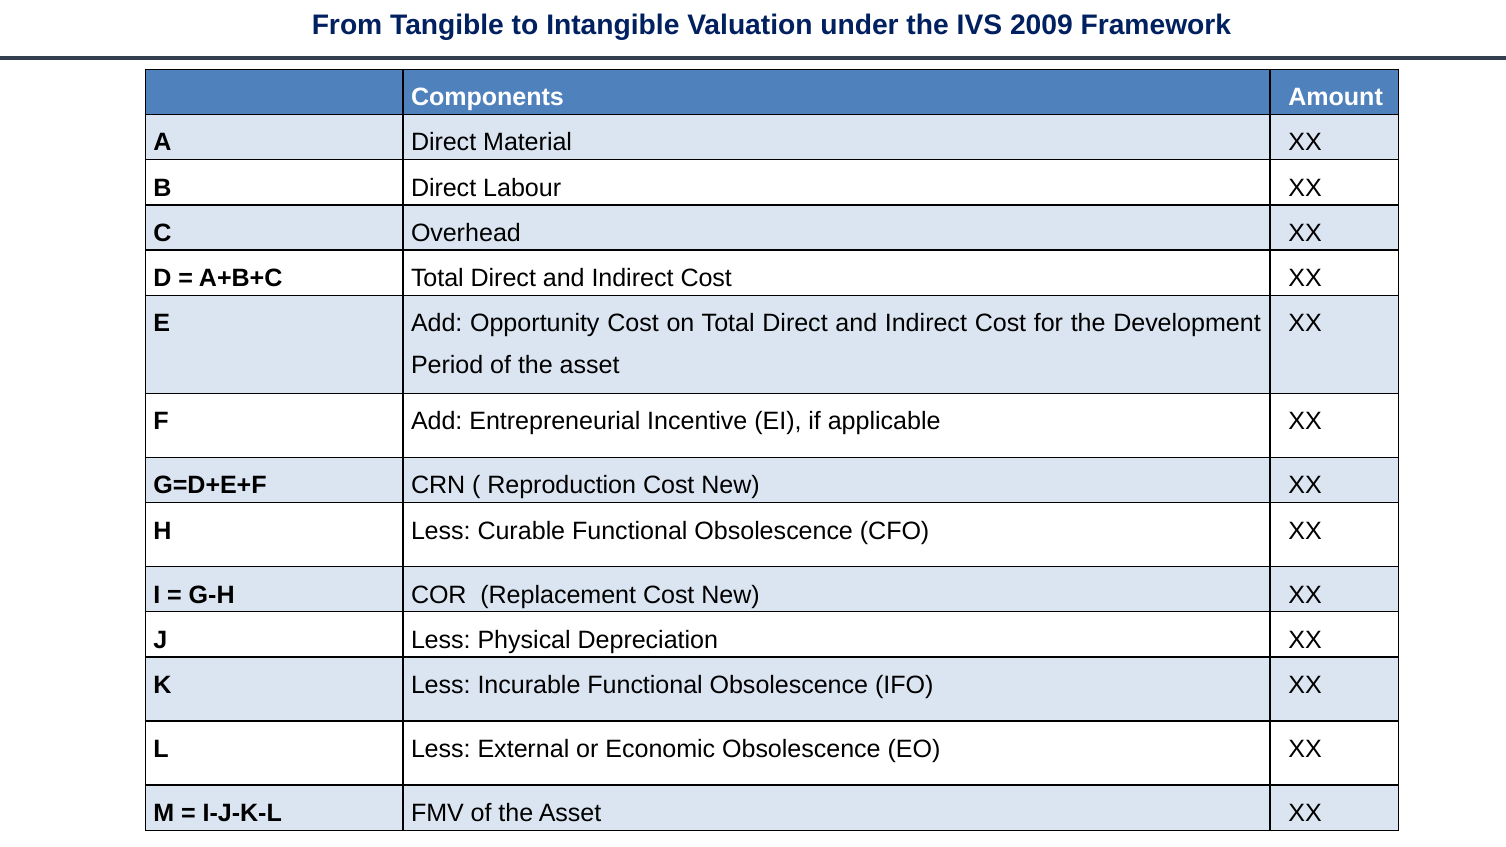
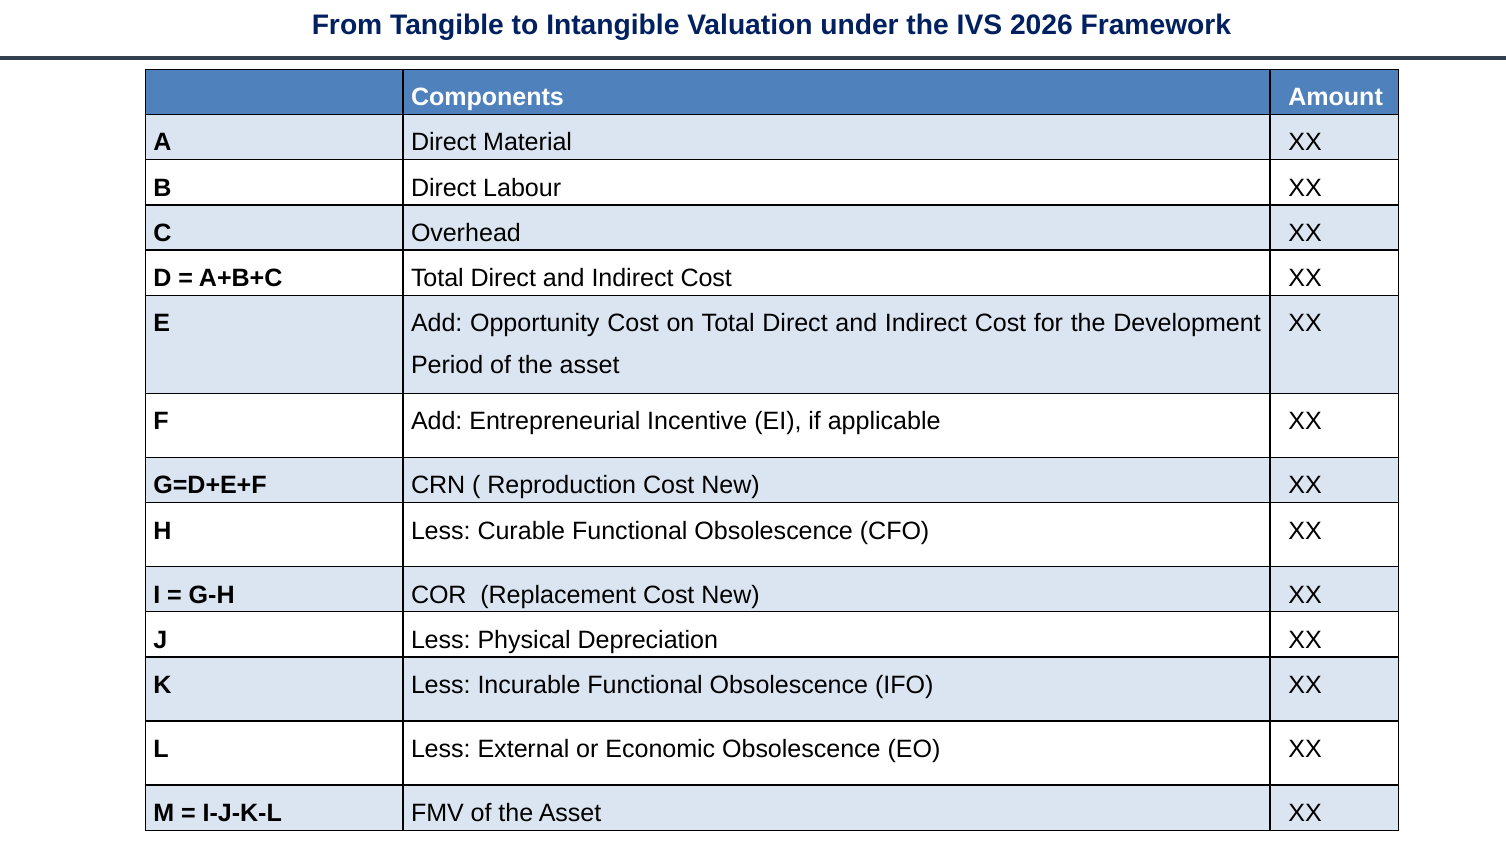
2009: 2009 -> 2026
